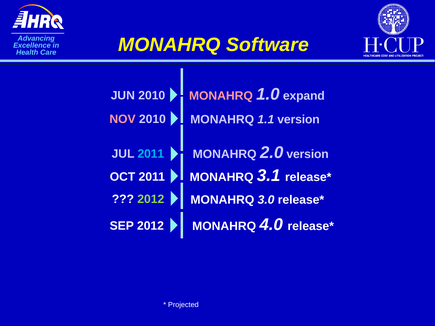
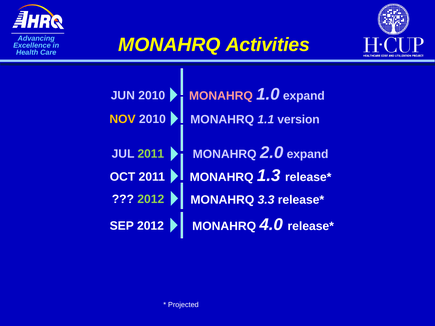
Software: Software -> Activities
NOV colour: pink -> yellow
2011 at (151, 154) colour: light blue -> light green
2.0 version: version -> expand
3.1: 3.1 -> 1.3
3.0: 3.0 -> 3.3
